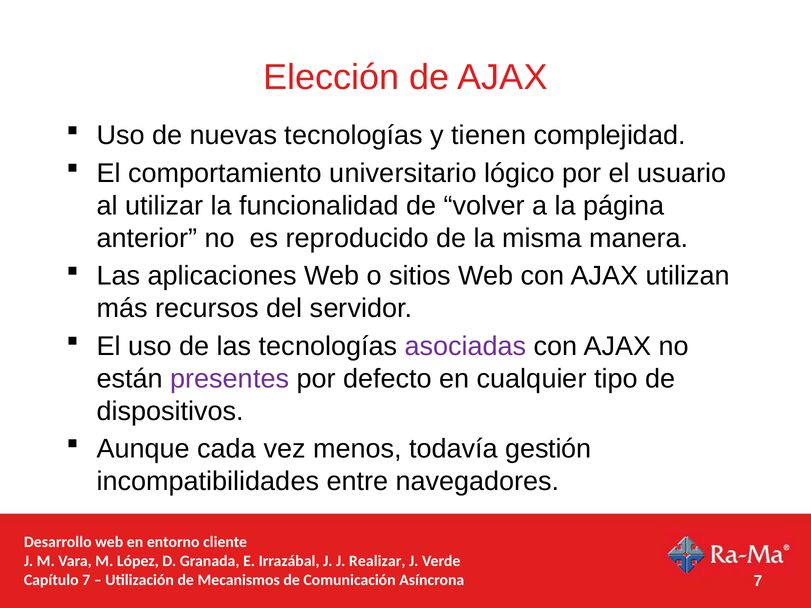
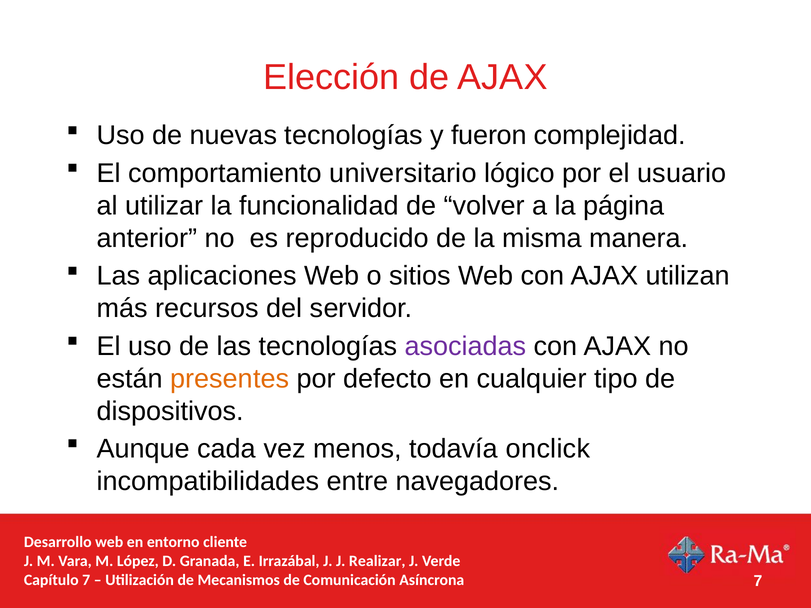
tienen: tienen -> fueron
presentes colour: purple -> orange
gestión: gestión -> onclick
